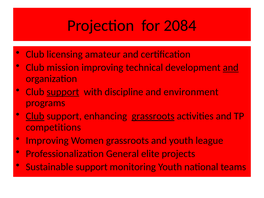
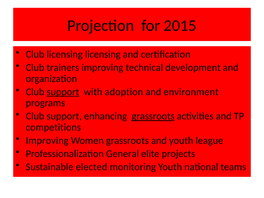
2084: 2084 -> 2015
licensing amateur: amateur -> licensing
mission: mission -> trainers
and at (231, 68) underline: present -> none
discipline: discipline -> adoption
Club at (35, 116) underline: present -> none
Sustainable support: support -> elected
